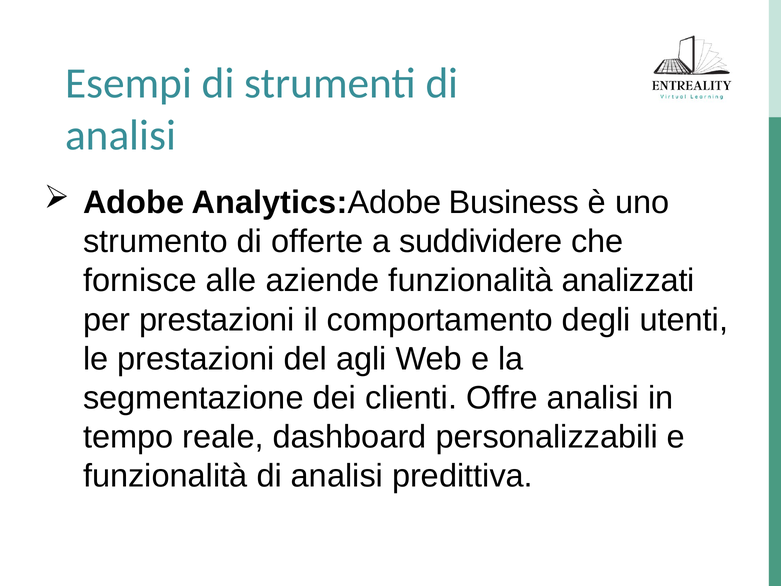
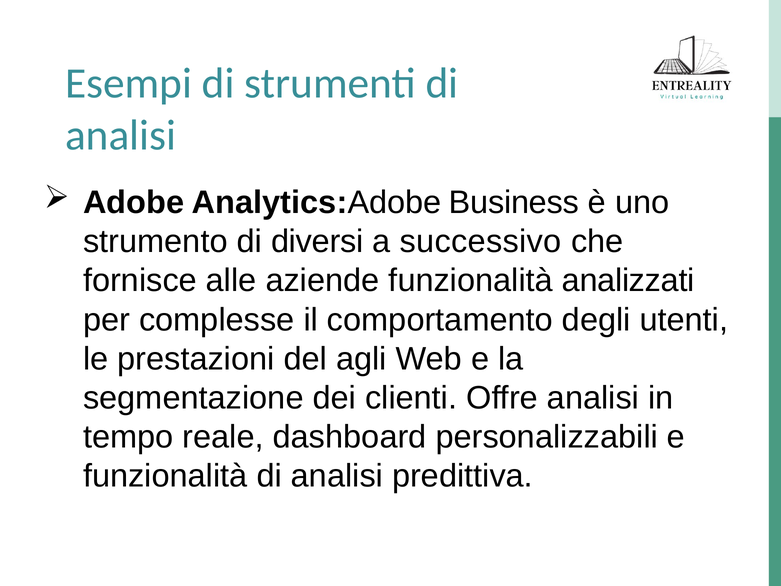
offerte: offerte -> diversi
suddividere: suddividere -> successivo
per prestazioni: prestazioni -> complesse
